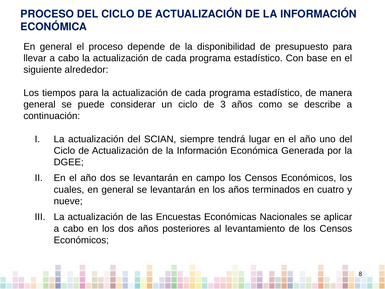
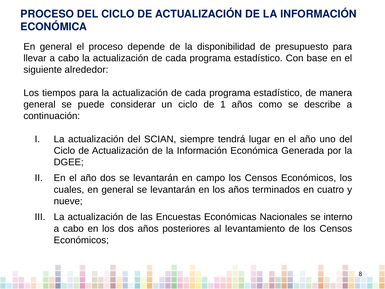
3: 3 -> 1
aplicar: aplicar -> interno
